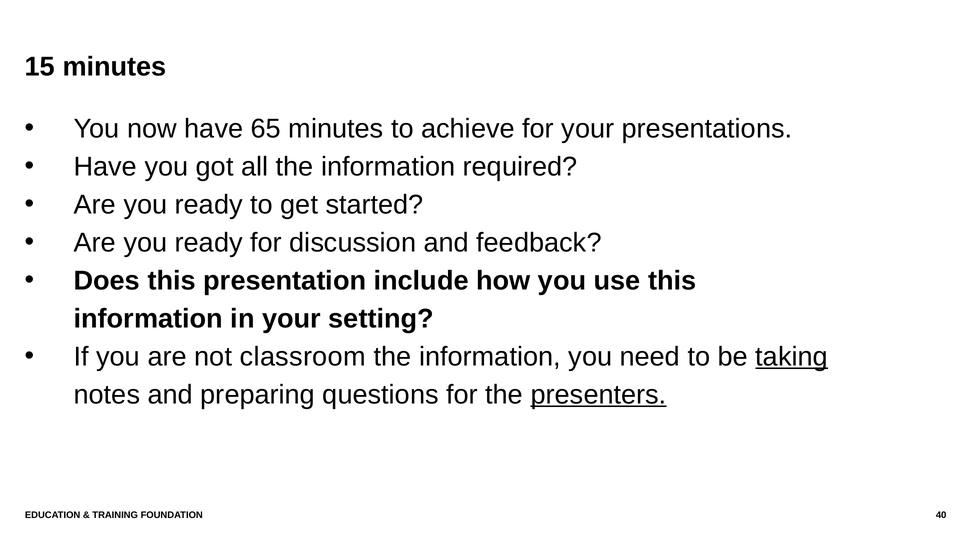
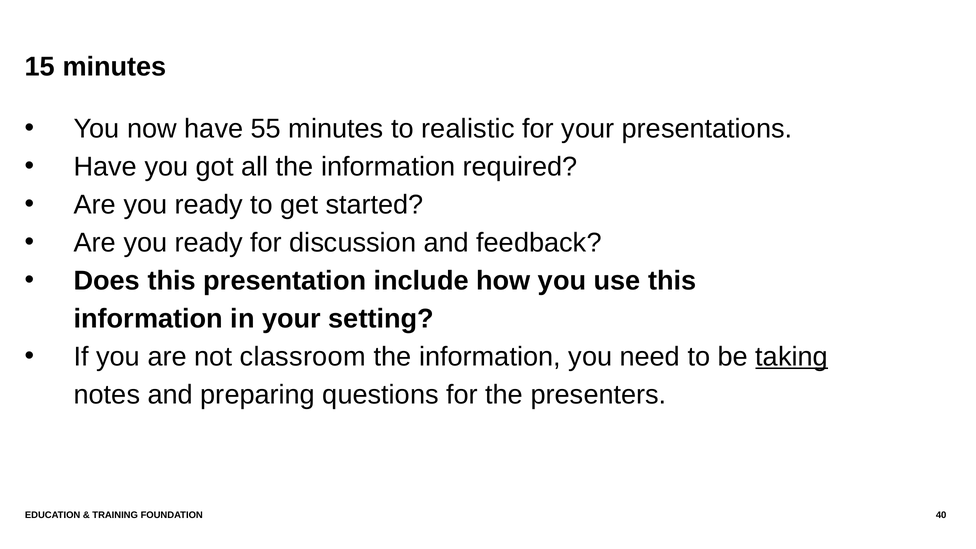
65: 65 -> 55
achieve: achieve -> realistic
presenters underline: present -> none
